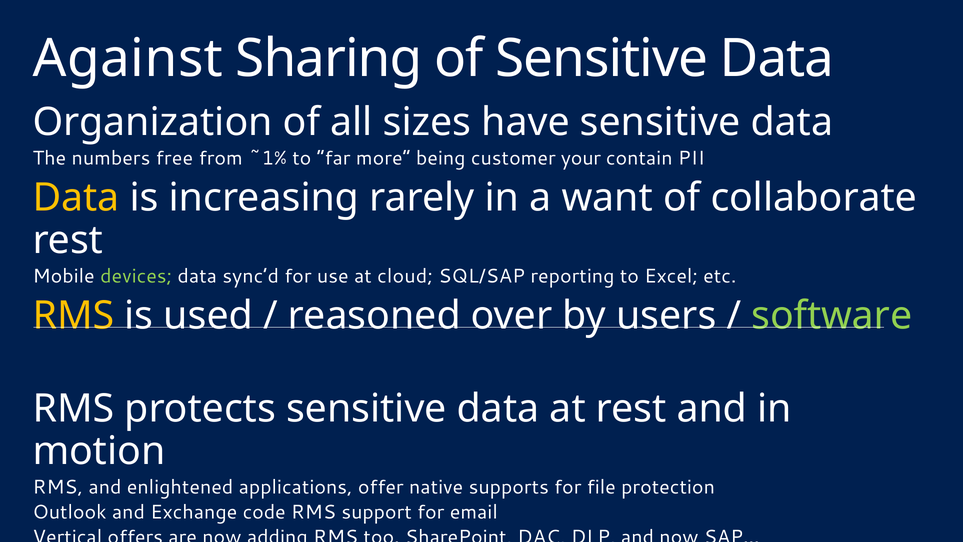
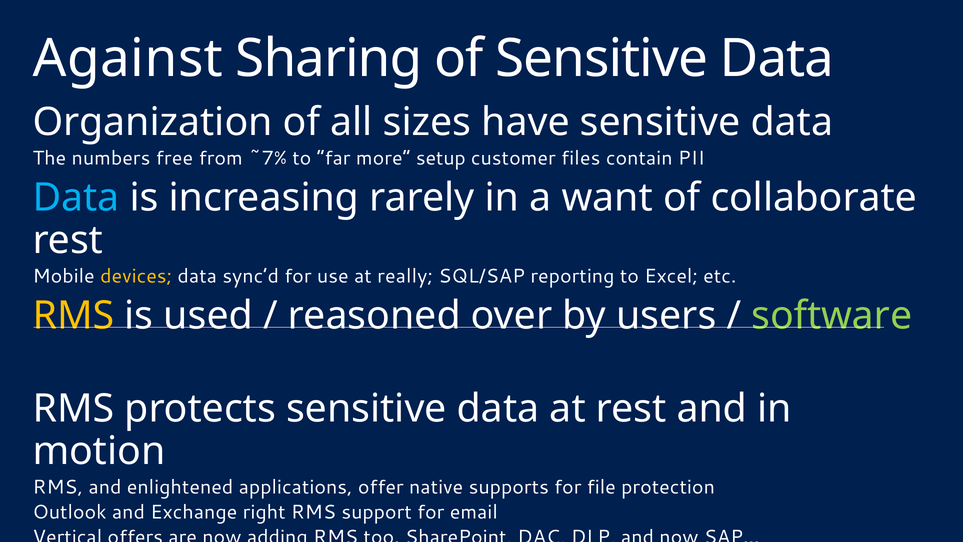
~1%: ~1% -> ~7%
being: being -> setup
your: your -> files
Data at (76, 198) colour: yellow -> light blue
devices colour: light green -> yellow
cloud: cloud -> really
code: code -> right
